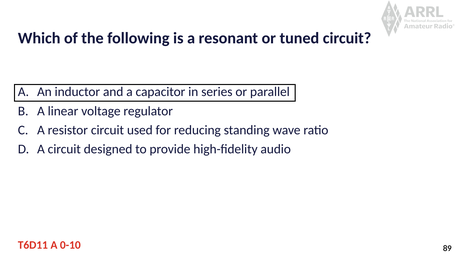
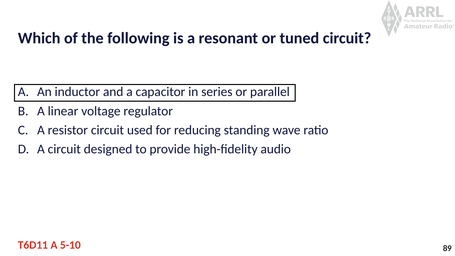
0-10: 0-10 -> 5-10
